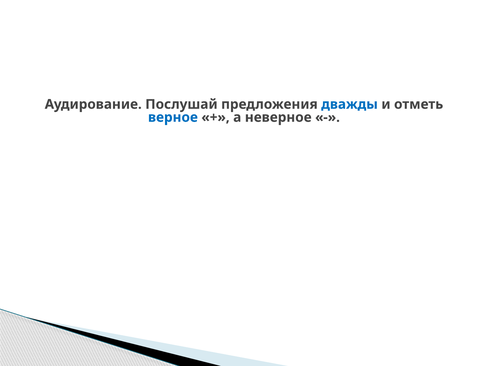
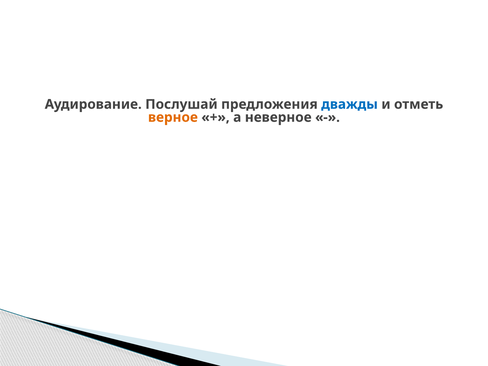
верное colour: blue -> orange
